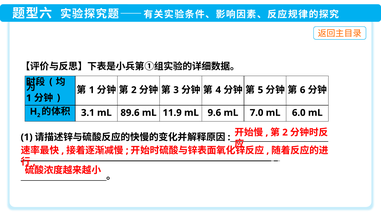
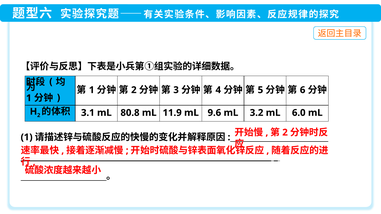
89.6: 89.6 -> 80.8
7.0: 7.0 -> 3.2
